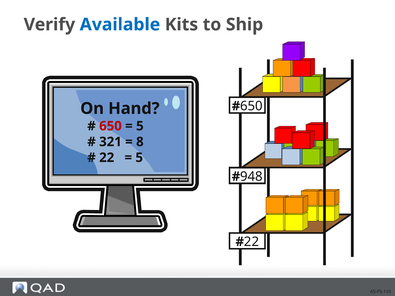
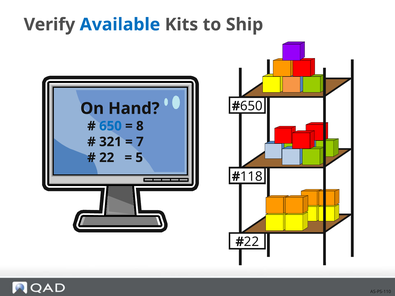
650 at (110, 126) colour: red -> blue
5 at (140, 126): 5 -> 8
8: 8 -> 7
948: 948 -> 118
